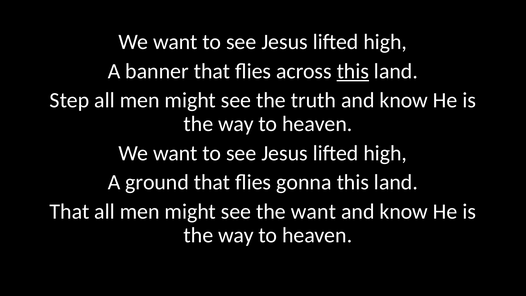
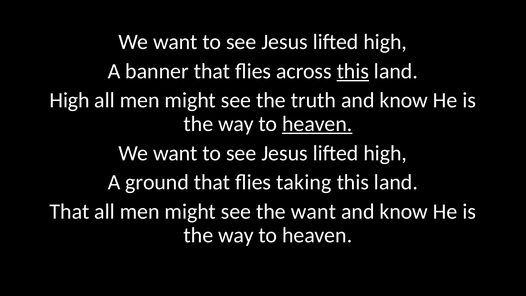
Step at (70, 100): Step -> High
heaven at (317, 124) underline: none -> present
gonna: gonna -> taking
